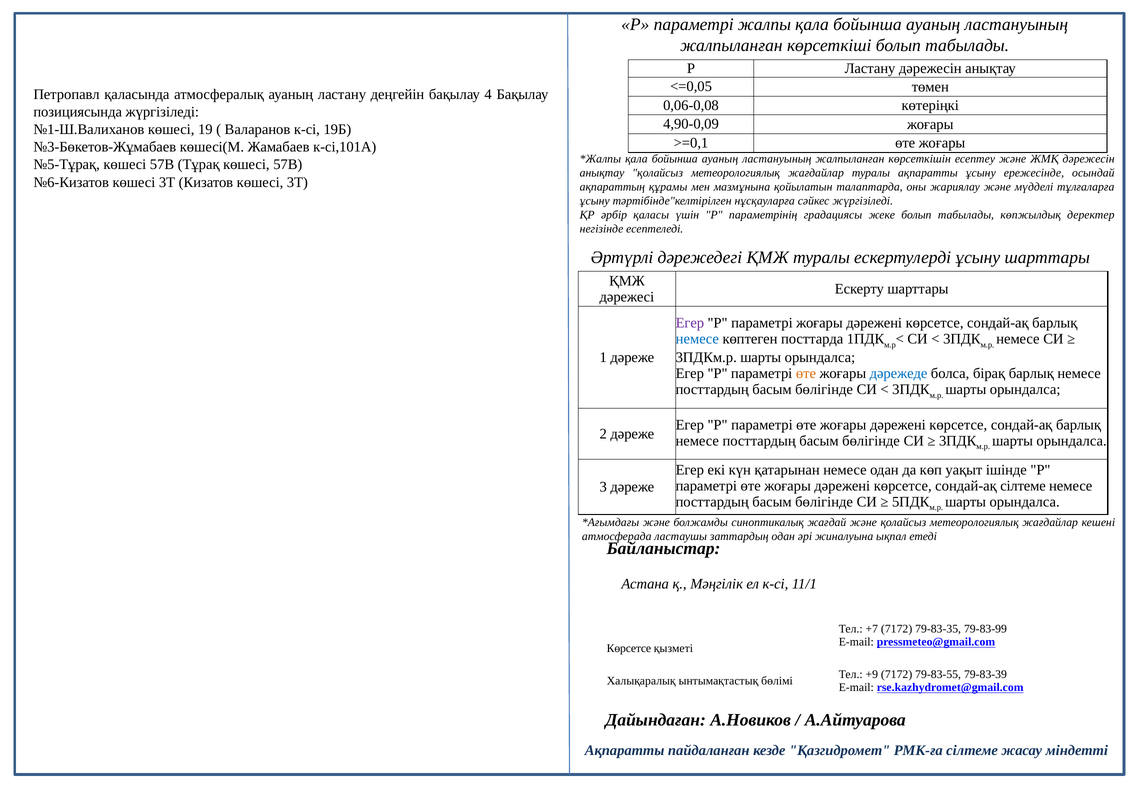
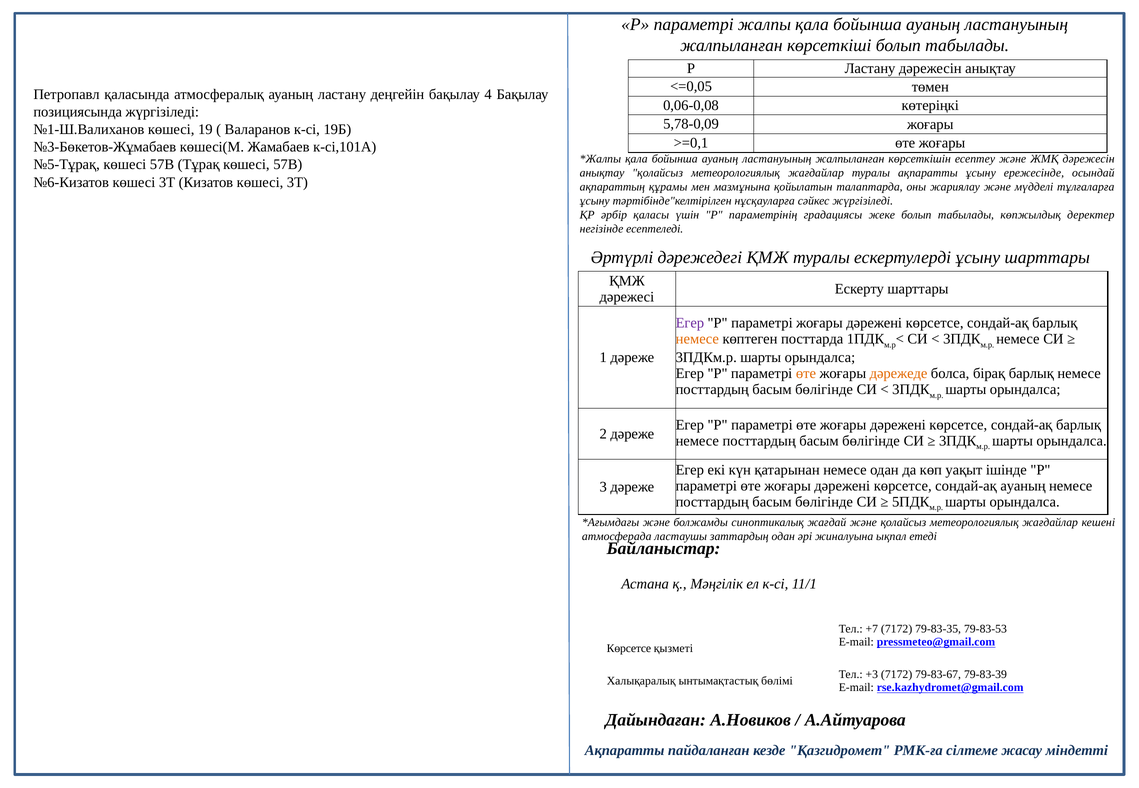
4,90-0,09: 4,90-0,09 -> 5,78-0,09
немесе at (697, 339) colour: blue -> orange
дәрежеде colour: blue -> orange
сондай-ақ сілтеме: сілтеме -> ауаның
79-83-99: 79-83-99 -> 79-83-53
+9: +9 -> +3
79-83-55: 79-83-55 -> 79-83-67
